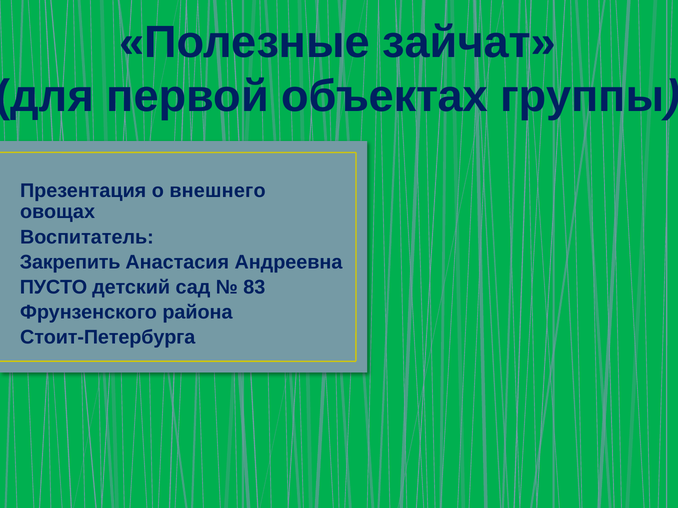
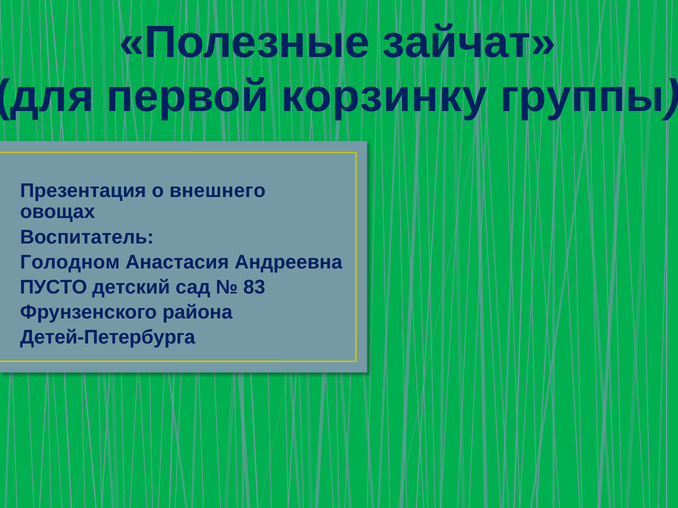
объектах: объектах -> корзинку
Закрепить: Закрепить -> Голодном
Стоит-Петербурга: Стоит-Петербурга -> Детей-Петербурга
